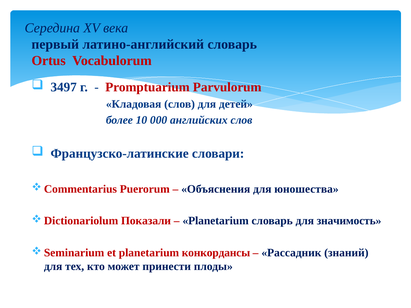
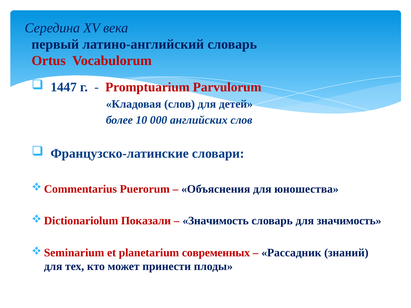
3497: 3497 -> 1447
Planetarium at (216, 221): Planetarium -> Значимость
конкордансы: конкордансы -> современных
